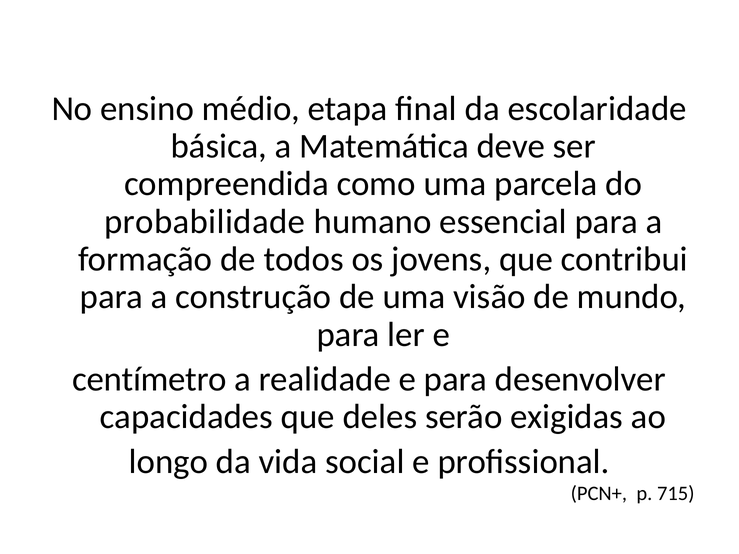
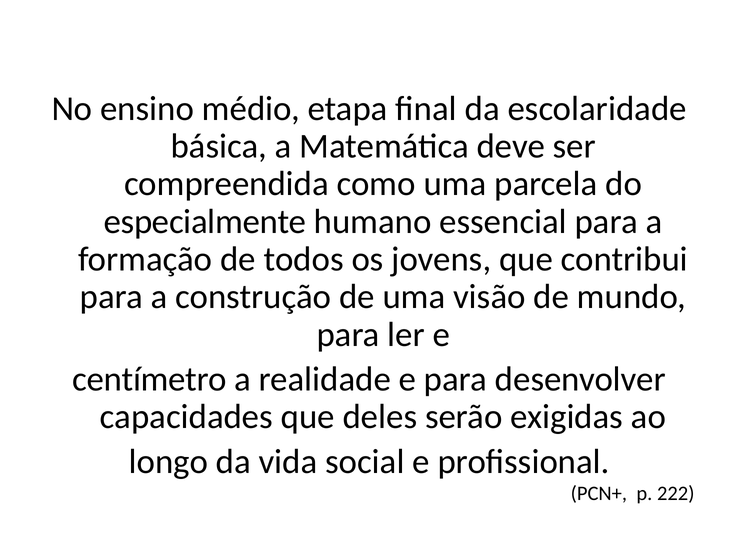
probabilidade: probabilidade -> especialmente
715: 715 -> 222
